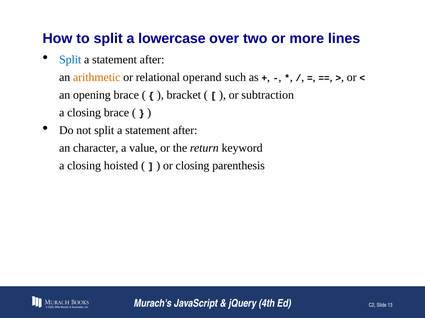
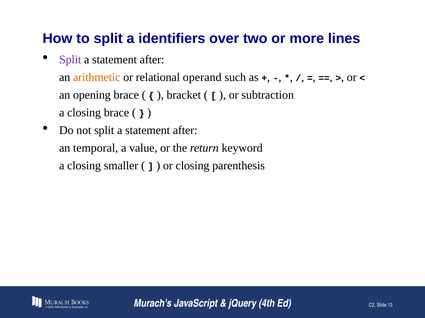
lowercase: lowercase -> identifiers
Split at (70, 60) colour: blue -> purple
character: character -> temporal
hoisted: hoisted -> smaller
